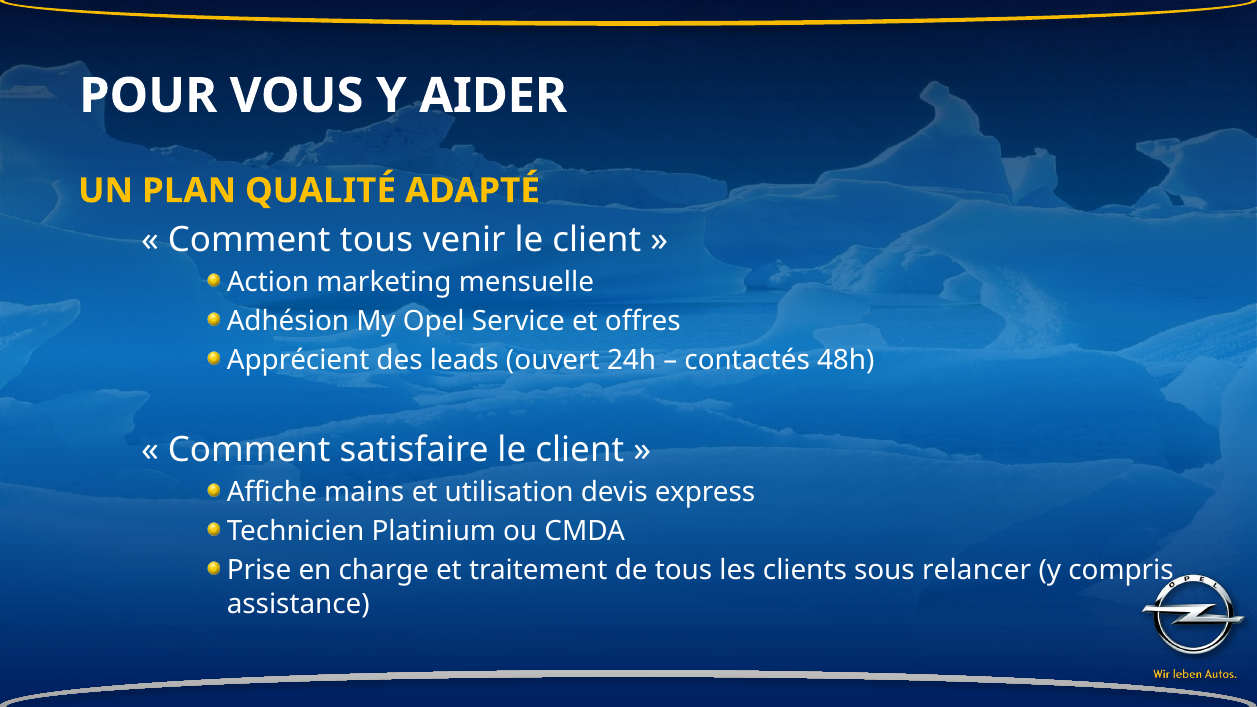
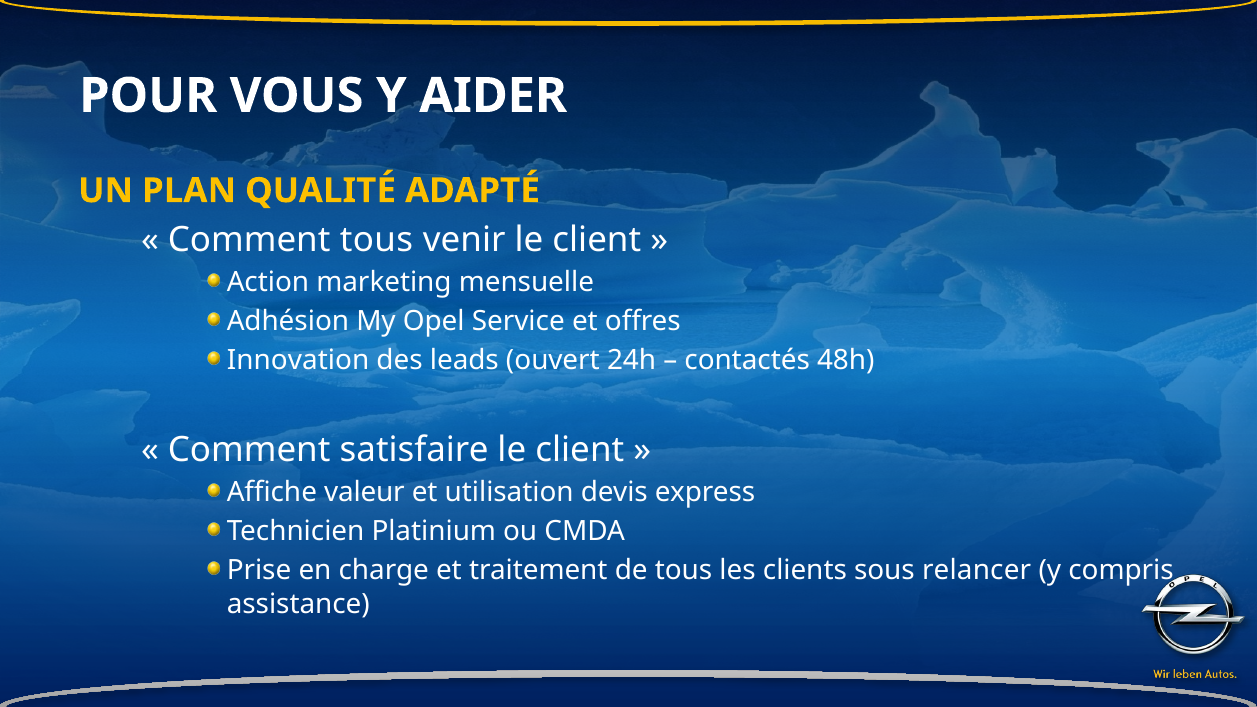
Apprécient: Apprécient -> Innovation
mains: mains -> valeur
